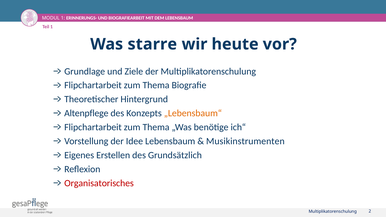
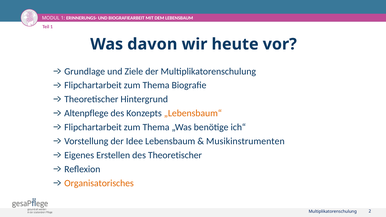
starre: starre -> davon
des Grundsätzlich: Grundsätzlich -> Theoretischer
Organisatorisches colour: red -> orange
